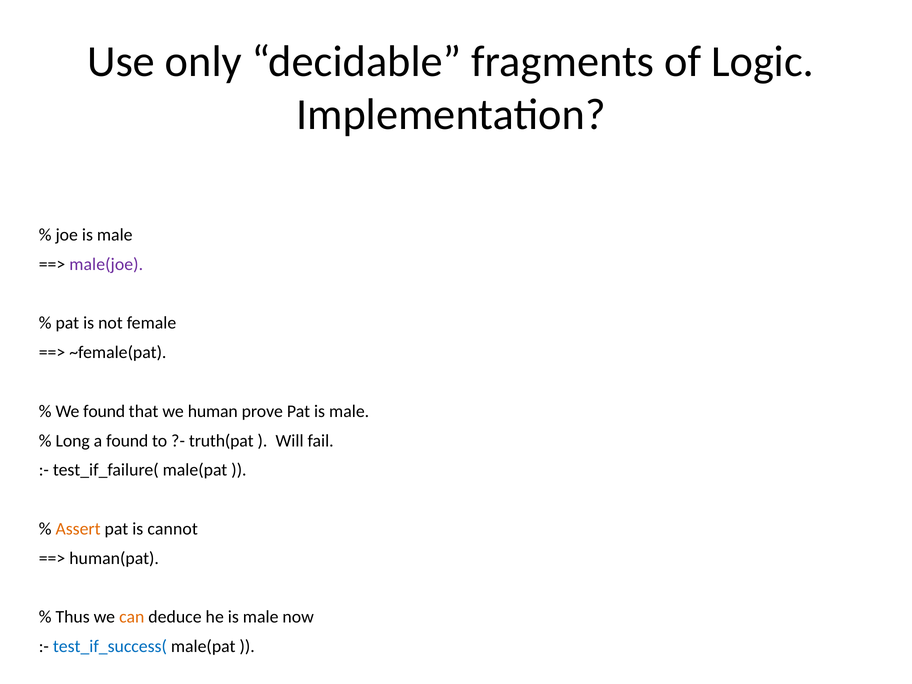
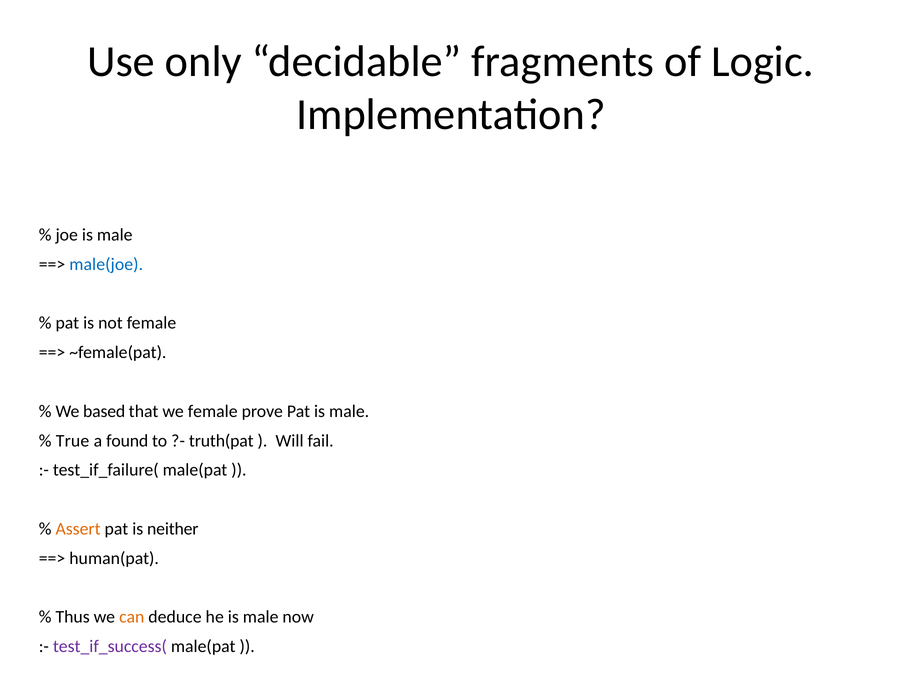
male(joe colour: purple -> blue
We found: found -> based
we human: human -> female
Long: Long -> True
cannot: cannot -> neither
test_if_success( colour: blue -> purple
